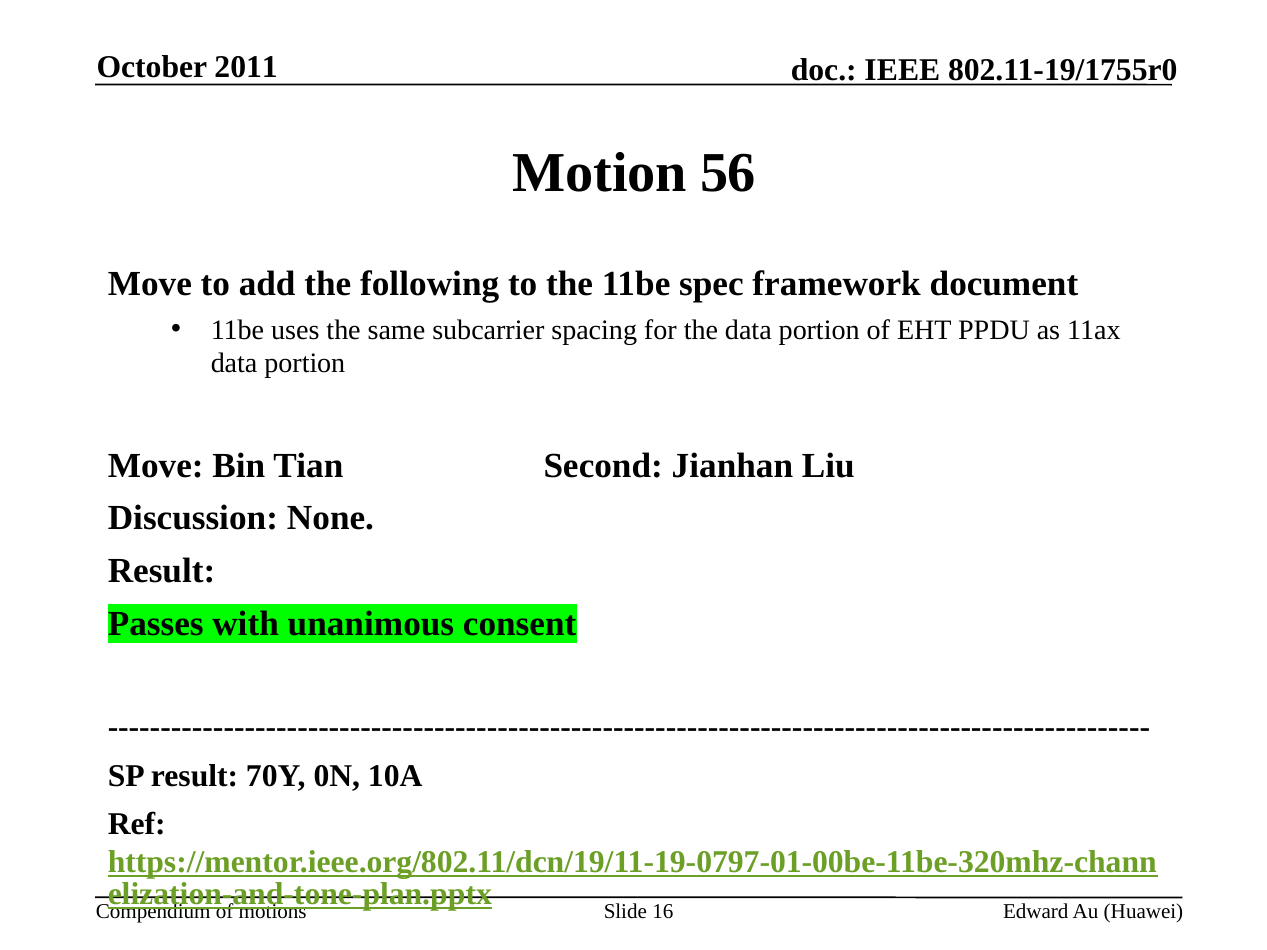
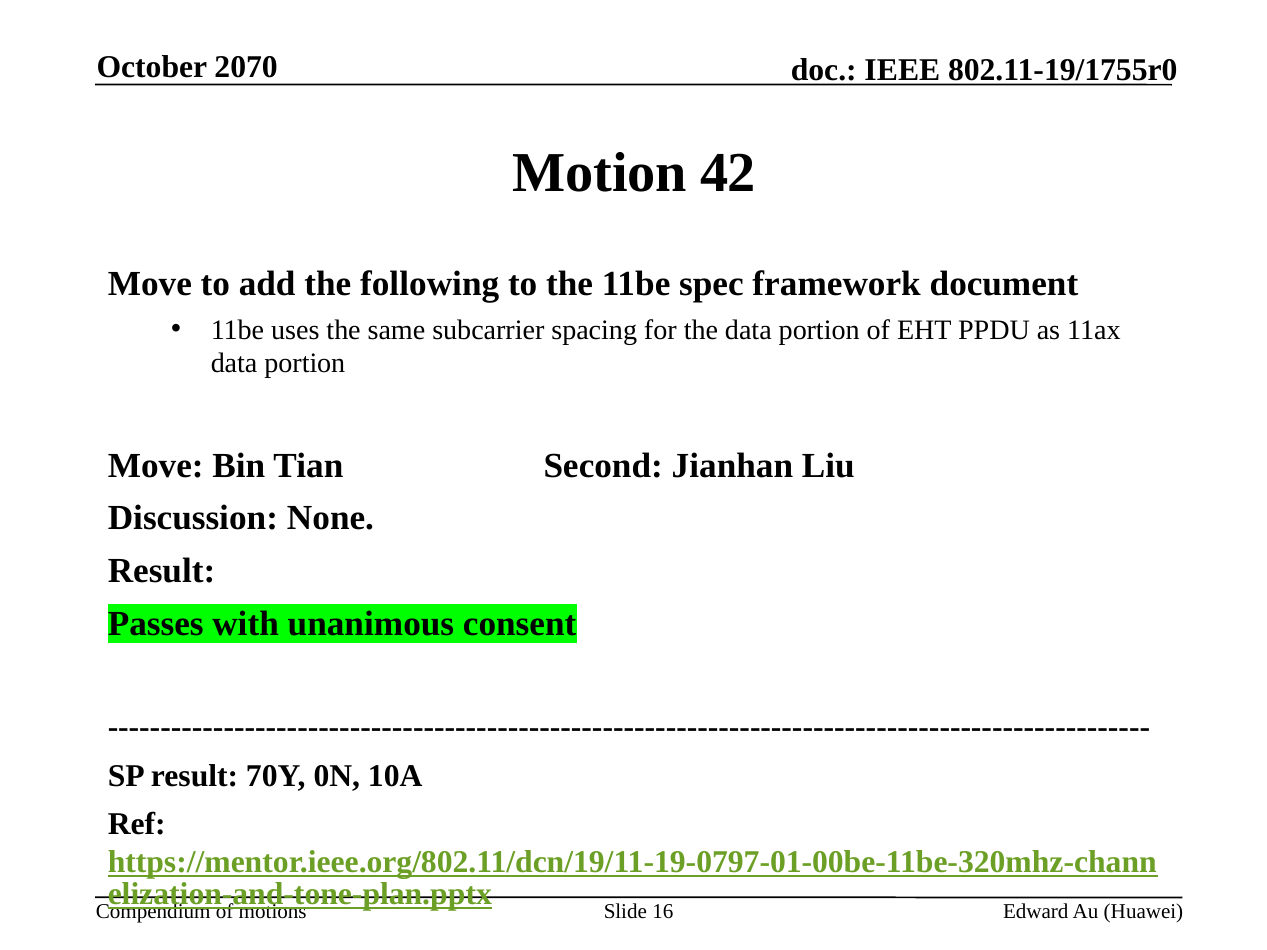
2011: 2011 -> 2070
56: 56 -> 42
